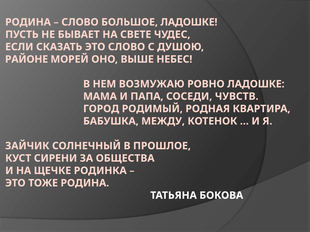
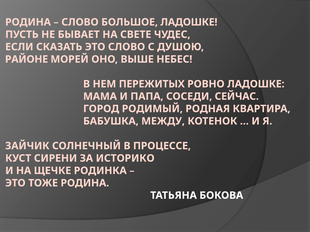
ВОЗМУЖАЮ: ВОЗМУЖАЮ -> ПЕРЕЖИТЫХ
ЧУВСТВ: ЧУВСТВ -> СЕЙЧАС
ПРОШЛОЕ: ПРОШЛОЕ -> ПРОЦЕССЕ
ОБЩЕСТВА: ОБЩЕСТВА -> ИСТОРИКО
